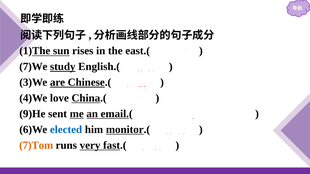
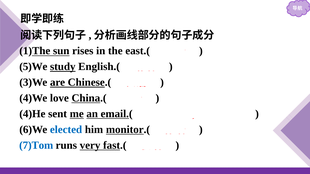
7)We: 7)We -> 5)We
9)He: 9)He -> 4)He
7)Tom colour: orange -> blue
